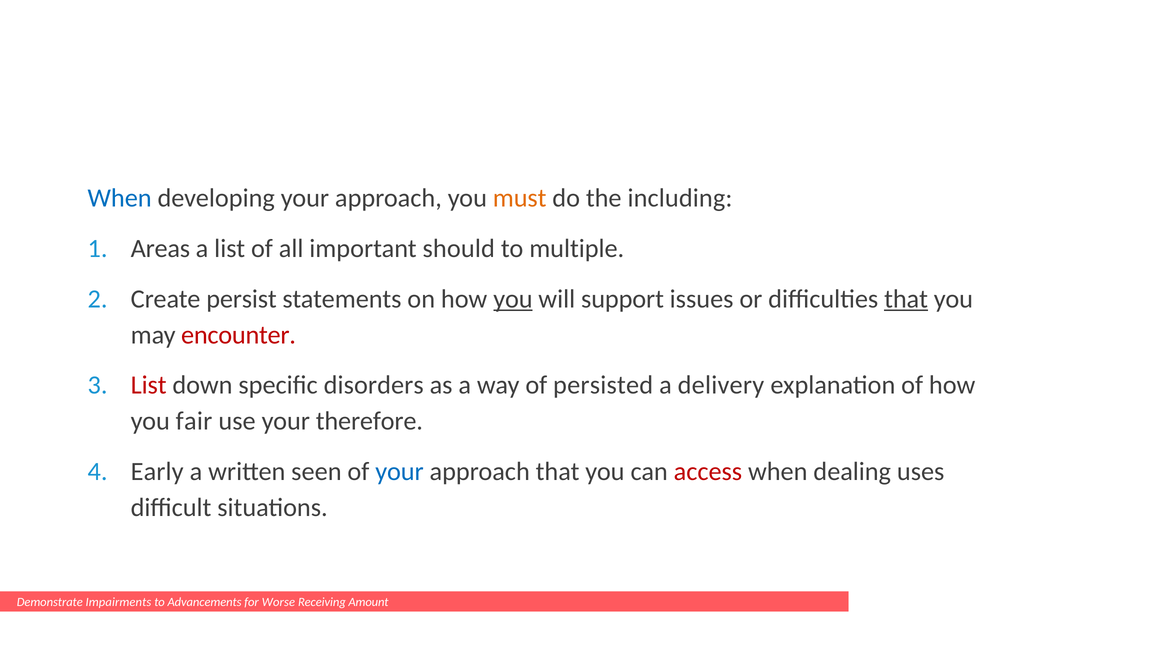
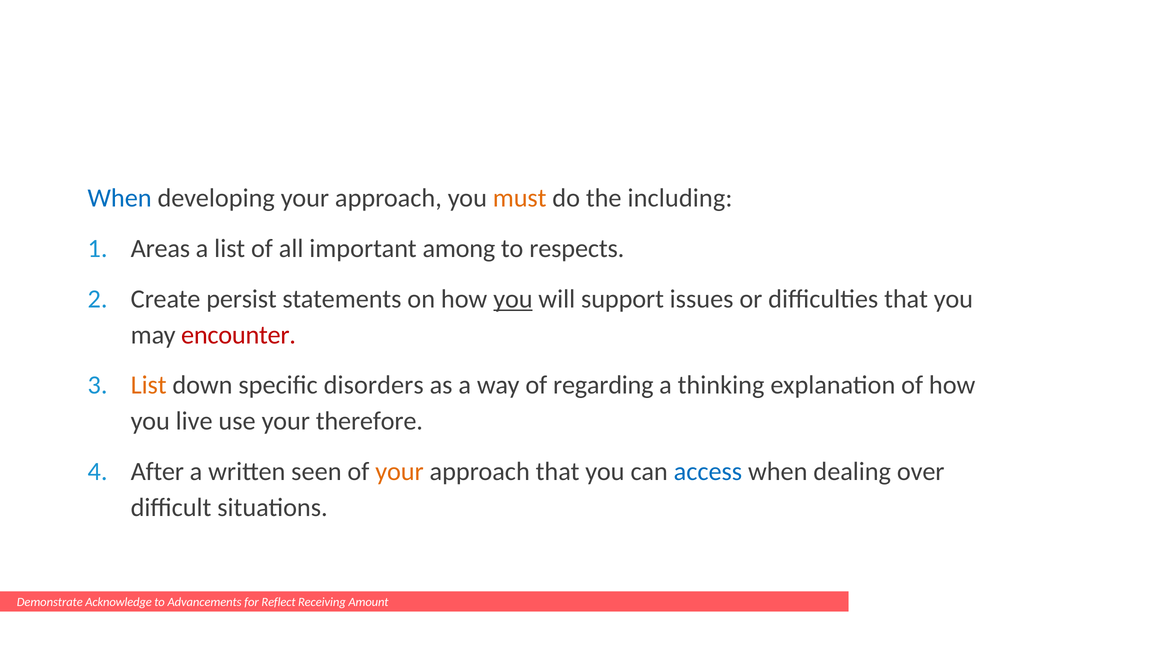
should: should -> among
multiple: multiple -> respects
that at (906, 299) underline: present -> none
List at (149, 385) colour: red -> orange
persisted: persisted -> regarding
delivery: delivery -> thinking
fair: fair -> live
Early: Early -> After
your at (399, 472) colour: blue -> orange
access colour: red -> blue
uses: uses -> over
Impairments: Impairments -> Acknowledge
Worse: Worse -> Reflect
